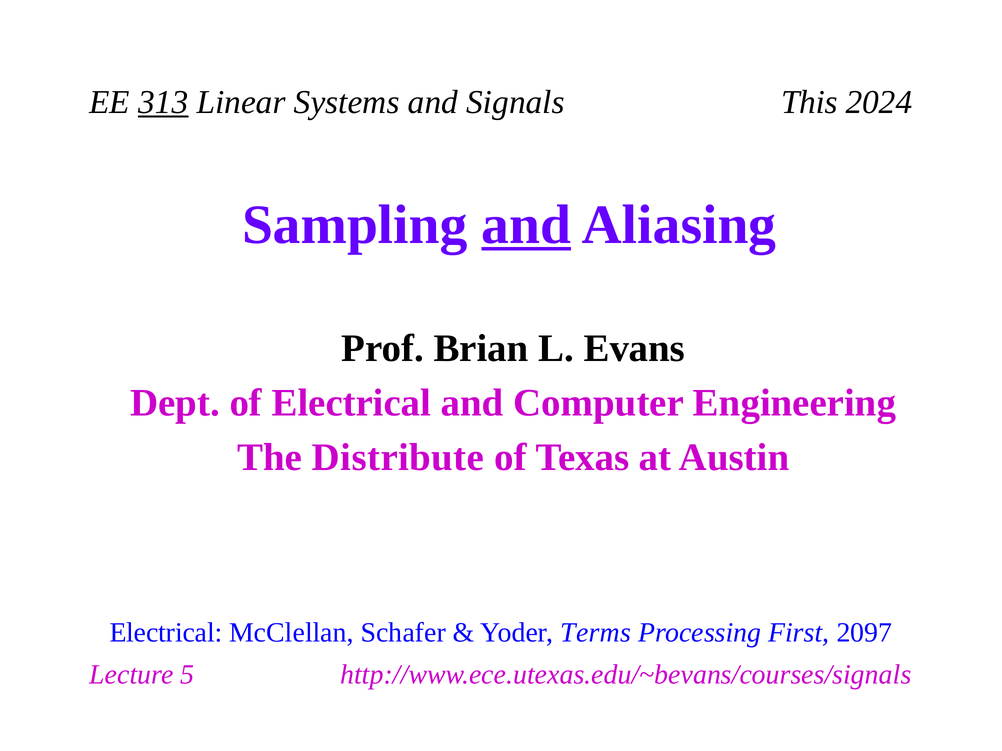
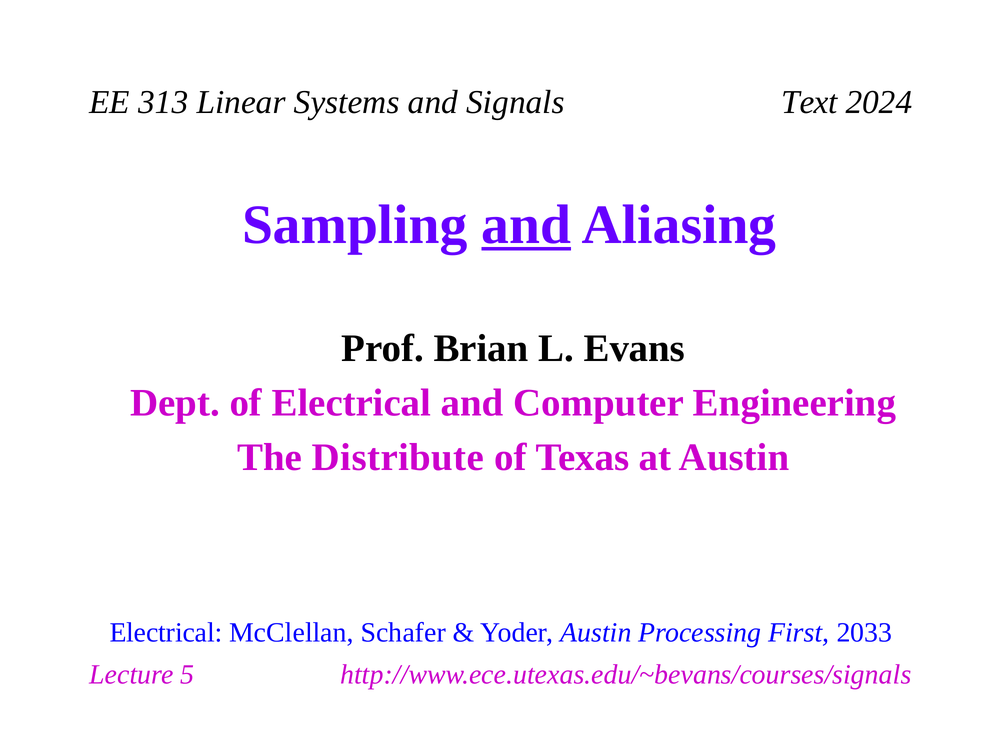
313 underline: present -> none
This: This -> Text
Yoder Terms: Terms -> Austin
2097: 2097 -> 2033
